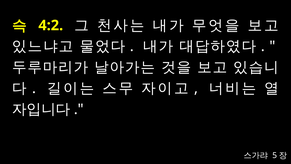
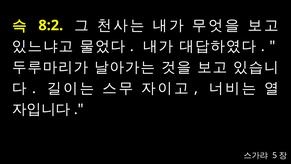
4:2: 4:2 -> 8:2
